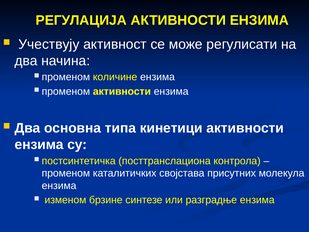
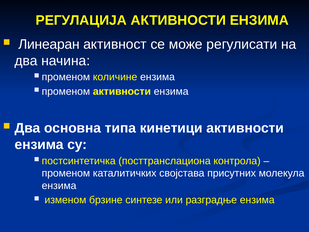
Учествују: Учествују -> Линеаран
